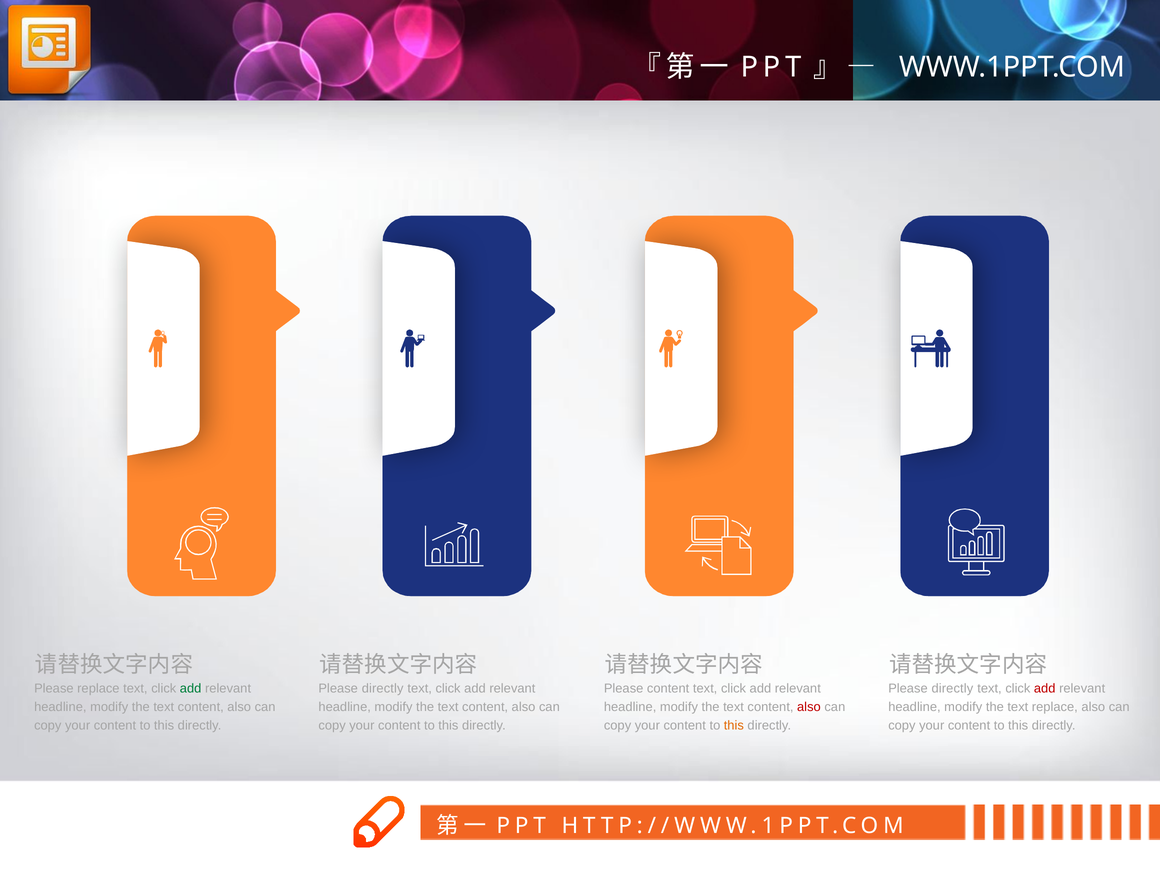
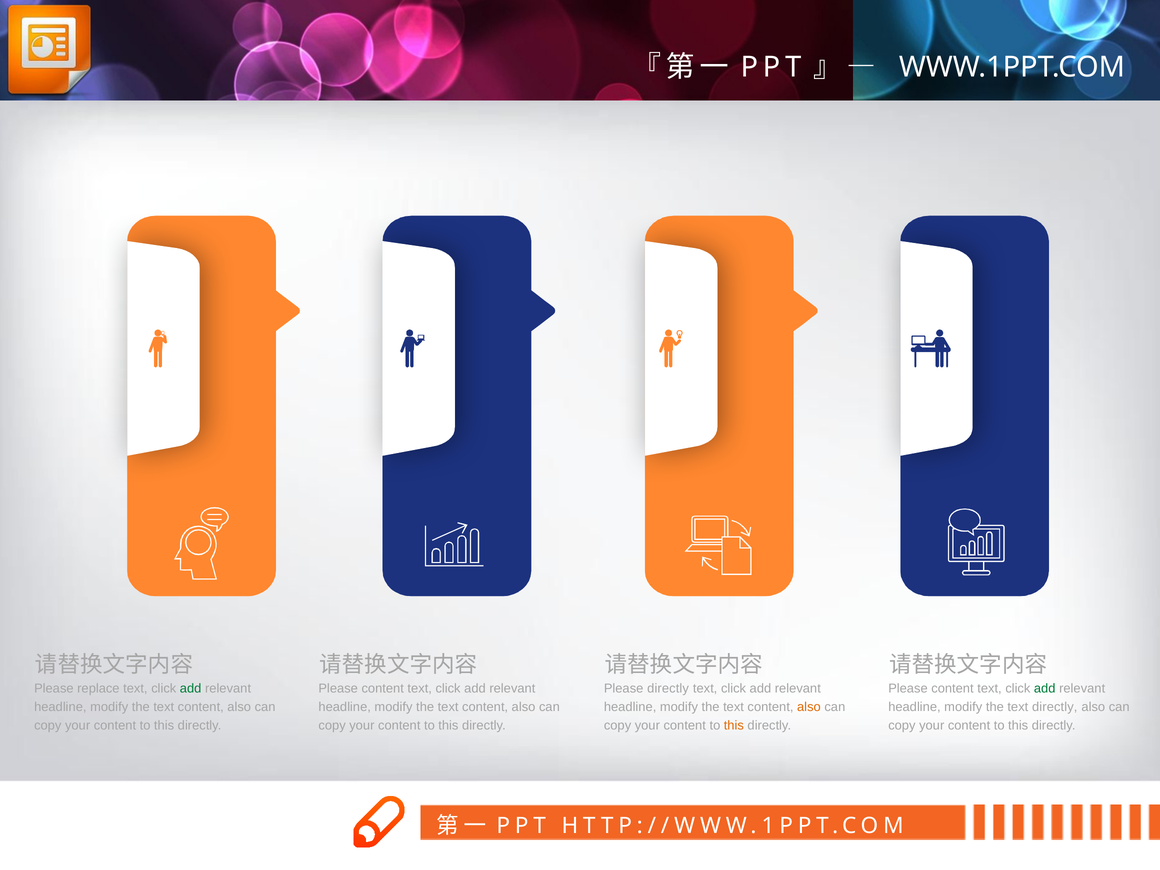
directly at (383, 688): directly -> content
Please content: content -> directly
directly at (952, 688): directly -> content
add at (1045, 688) colour: red -> green
also at (809, 707) colour: red -> orange
text replace: replace -> directly
